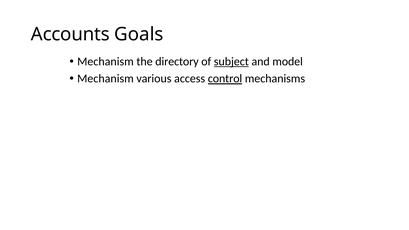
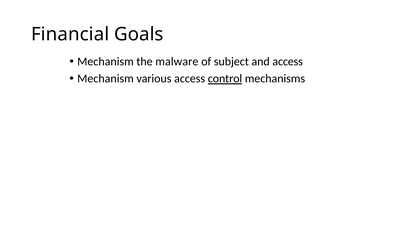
Accounts: Accounts -> Financial
directory: directory -> malware
subject underline: present -> none
and model: model -> access
